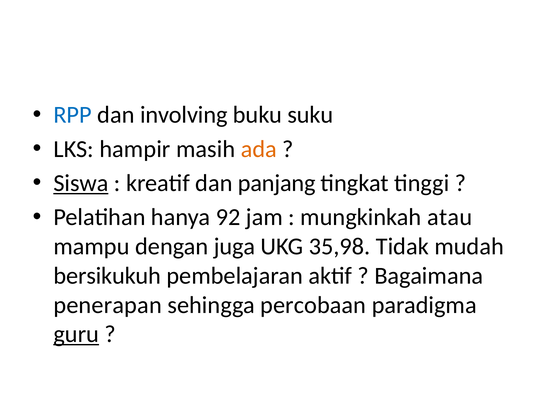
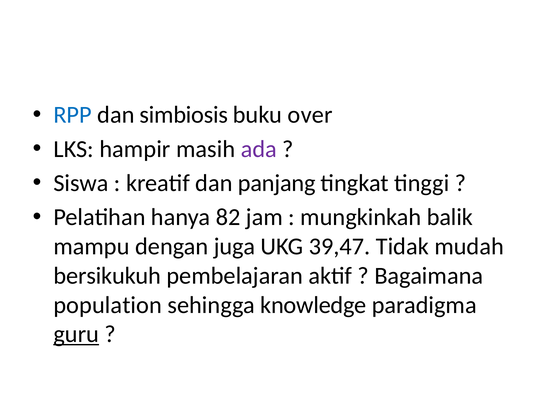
involving: involving -> simbiosis
suku: suku -> over
ada colour: orange -> purple
Siswa underline: present -> none
92: 92 -> 82
atau: atau -> balik
35,98: 35,98 -> 39,47
penerapan: penerapan -> population
percobaan: percobaan -> knowledge
